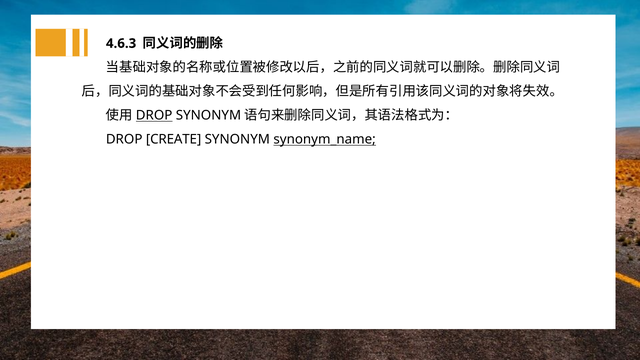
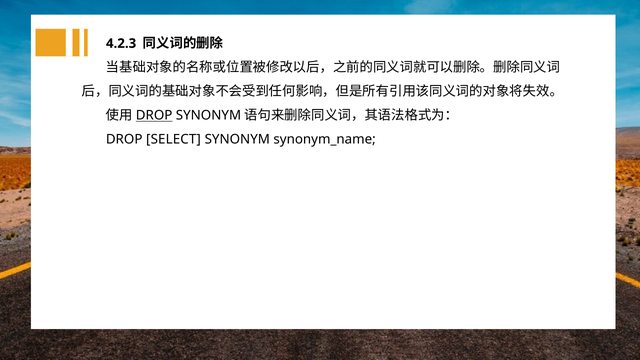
4.6.3: 4.6.3 -> 4.2.3
CREATE: CREATE -> SELECT
synonym_name underline: present -> none
